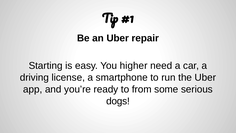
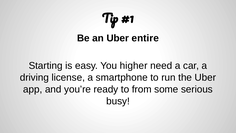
repair: repair -> entire
dogs: dogs -> busy
